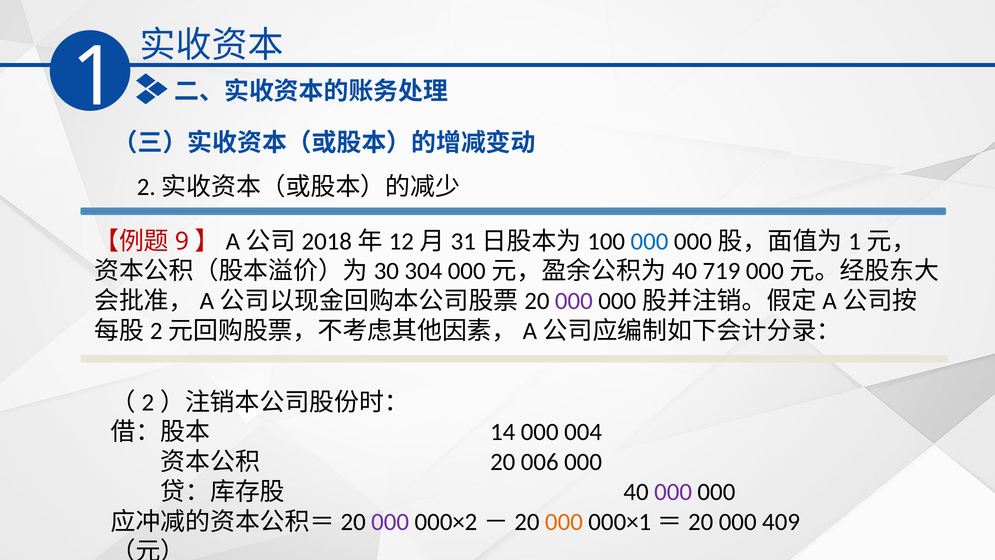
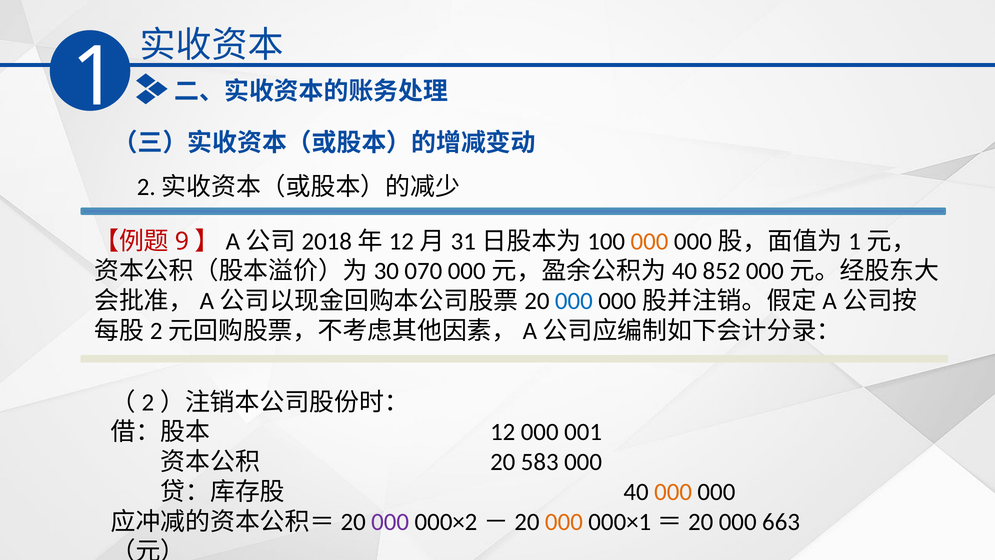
000 at (649, 241) colour: blue -> orange
304: 304 -> 070
719: 719 -> 852
000 at (574, 301) colour: purple -> blue
14: 14 -> 12
004: 004 -> 001
006: 006 -> 583
000 at (673, 492) colour: purple -> orange
409: 409 -> 663
